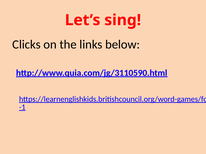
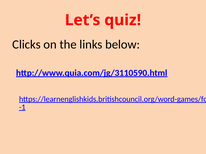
sing: sing -> quiz
